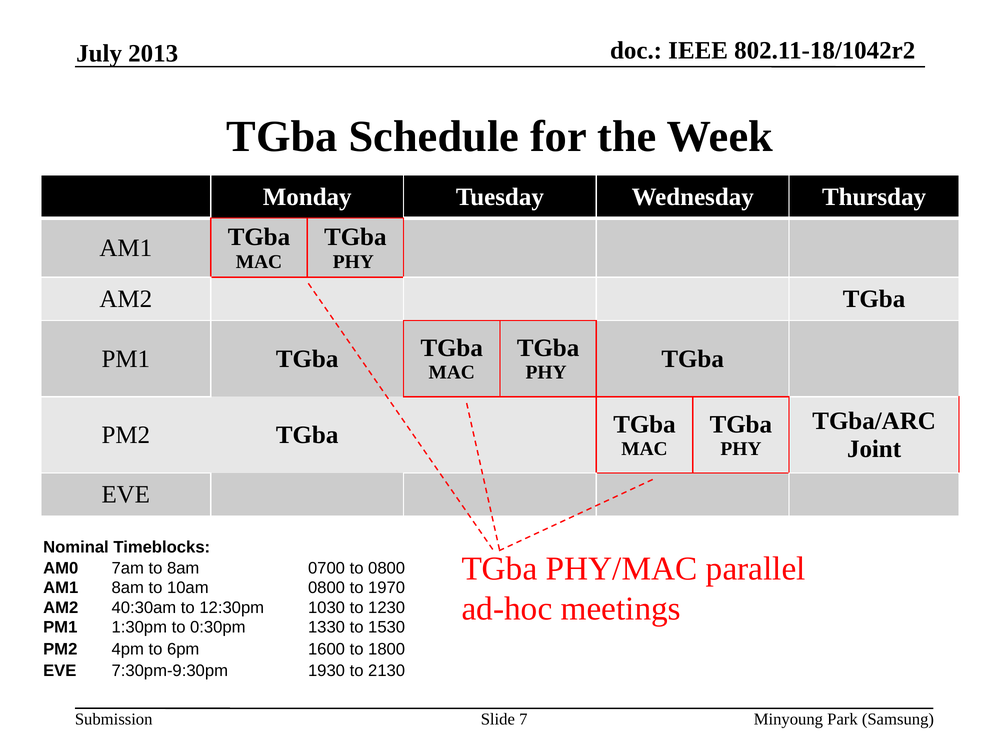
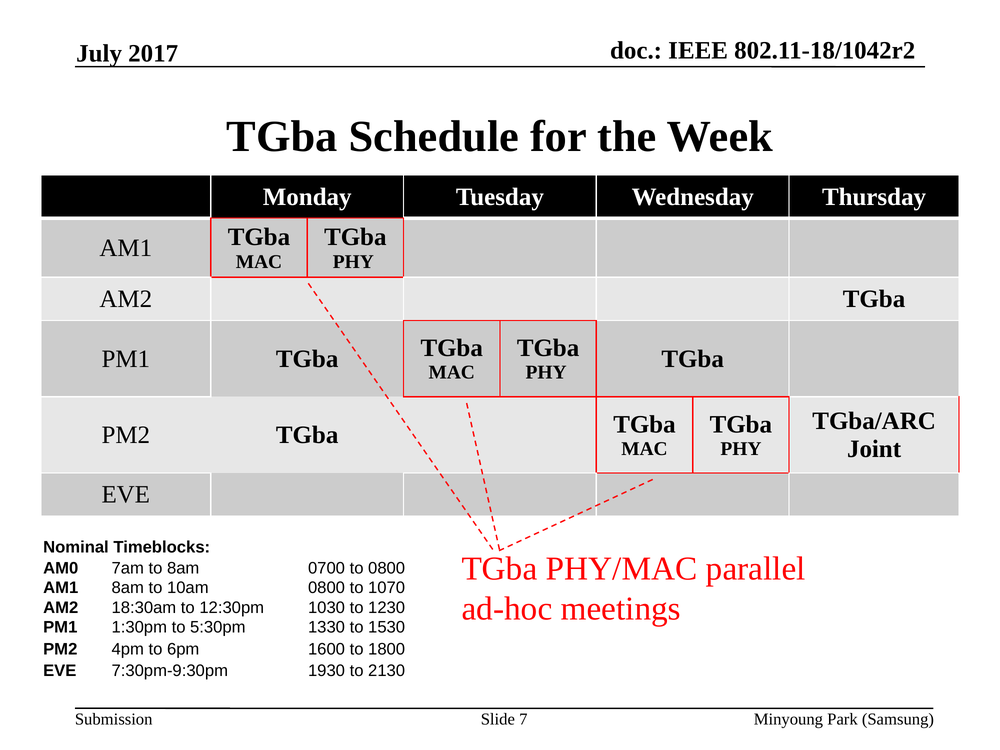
2013: 2013 -> 2017
1970: 1970 -> 1070
40:30am: 40:30am -> 18:30am
0:30pm: 0:30pm -> 5:30pm
